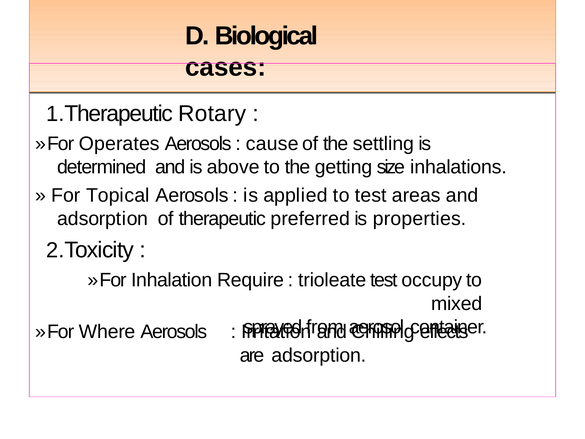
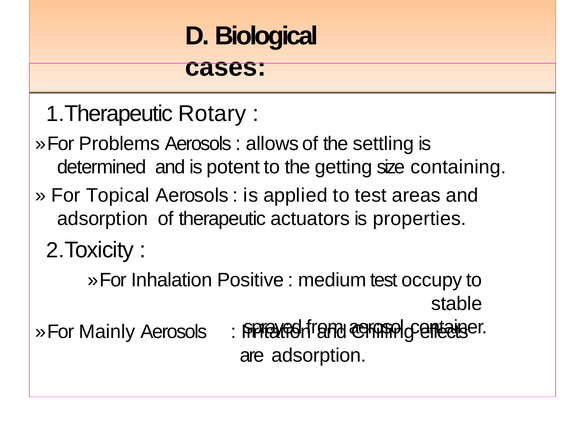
Operates: Operates -> Problems
cause: cause -> allows
above: above -> potent
inhalations: inhalations -> containing
preferred: preferred -> actuators
Require: Require -> Positive
trioleate: trioleate -> medium
mixed: mixed -> stable
Where: Where -> Mainly
